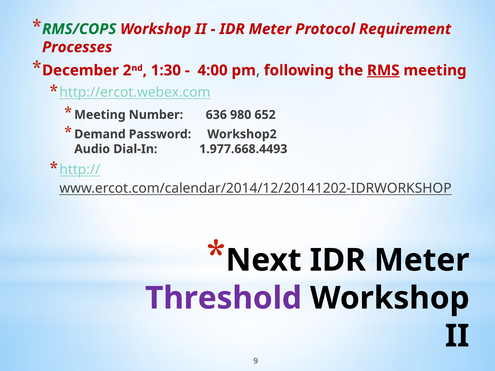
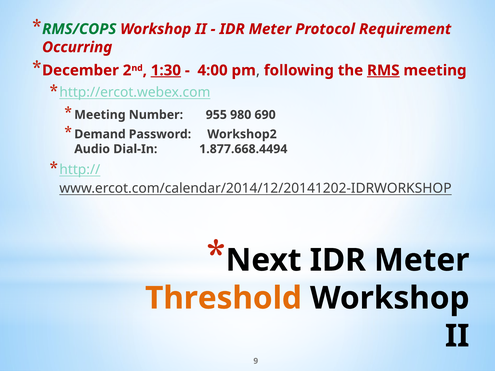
Processes: Processes -> Occurring
1:30 underline: none -> present
636: 636 -> 955
652: 652 -> 690
1.977.668.4493: 1.977.668.4493 -> 1.877.668.4494
Threshold colour: purple -> orange
